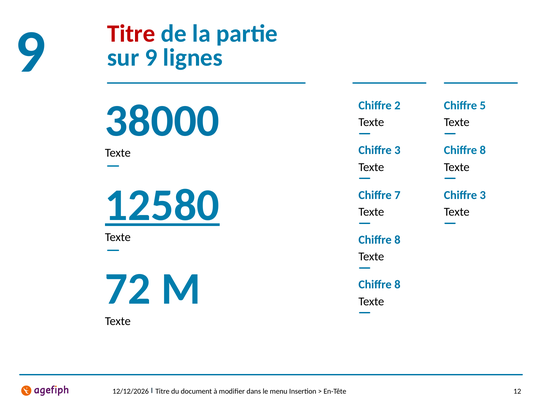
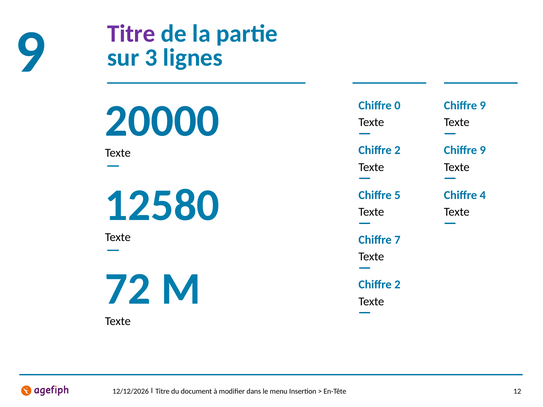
Titre at (131, 34) colour: red -> purple
sur 9: 9 -> 3
2: 2 -> 0
5 at (483, 105): 5 -> 9
38000: 38000 -> 20000
3 at (397, 150): 3 -> 2
8 at (483, 150): 8 -> 9
12580 underline: present -> none
7: 7 -> 5
3 at (483, 195): 3 -> 4
8 at (397, 240): 8 -> 7
8 at (397, 285): 8 -> 2
